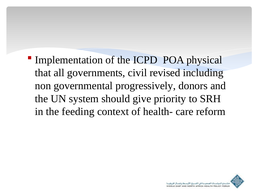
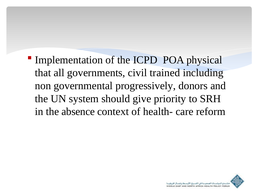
revised: revised -> trained
feeding: feeding -> absence
